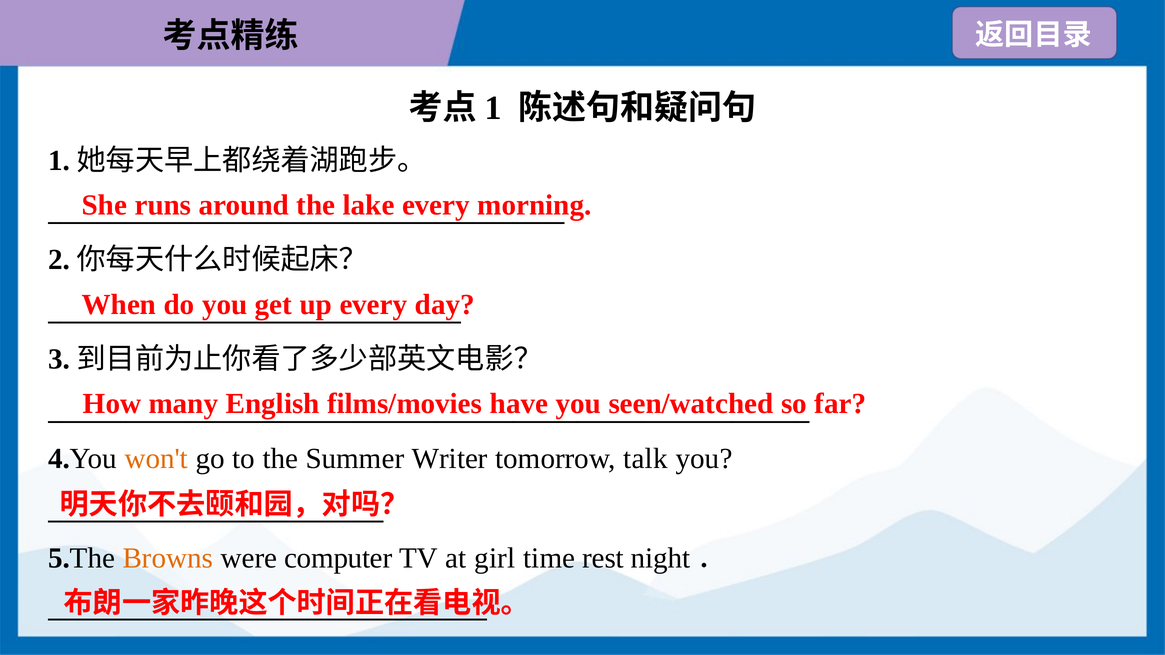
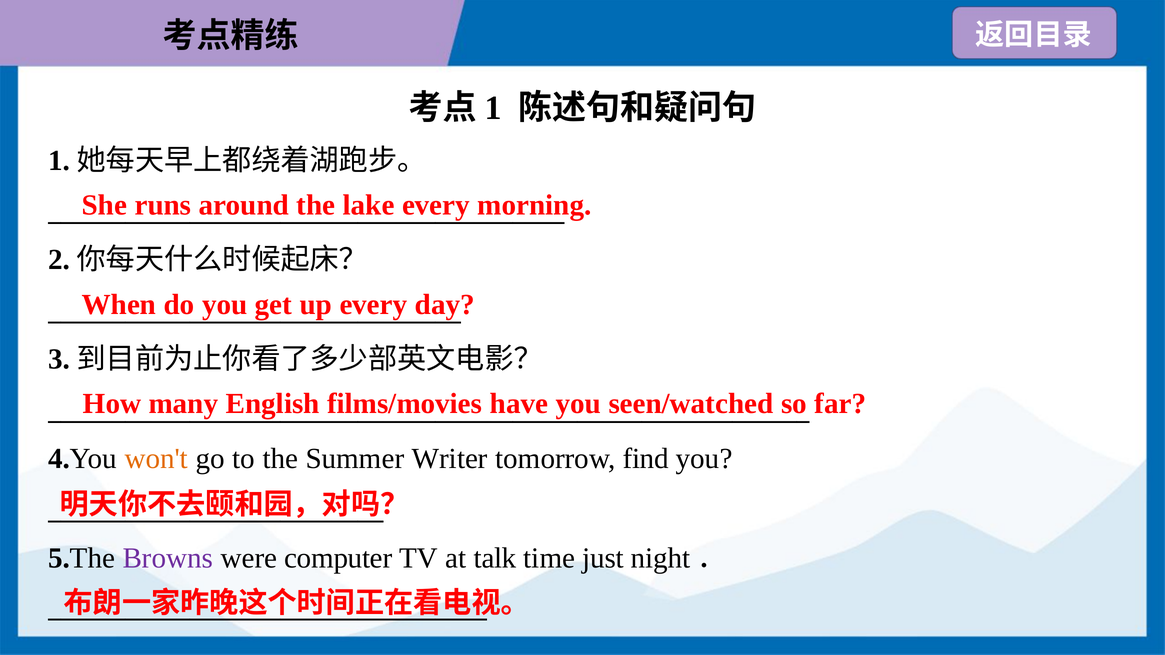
talk: talk -> find
Browns colour: orange -> purple
girl: girl -> talk
rest: rest -> just
